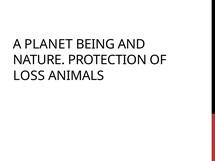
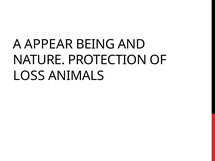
PLANET: PLANET -> APPEAR
